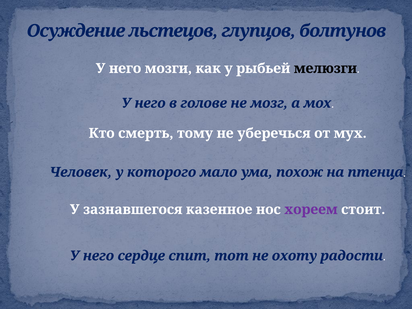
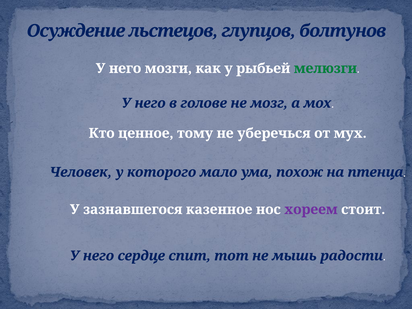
мелюзги colour: black -> green
смерть: смерть -> ценное
охоту: охоту -> мышь
